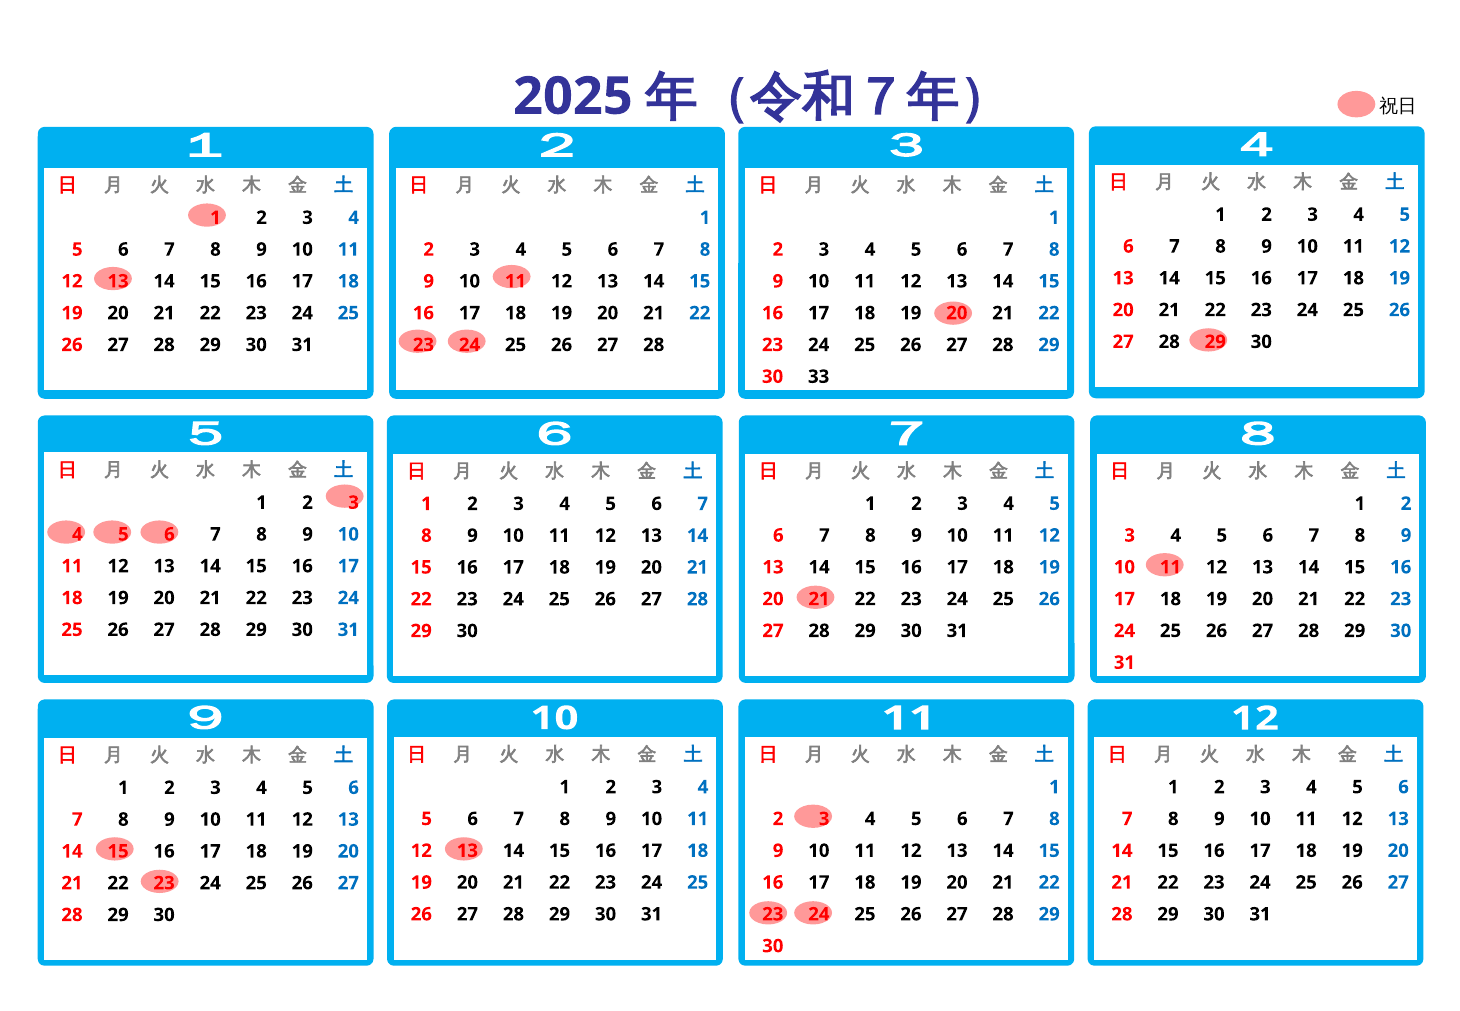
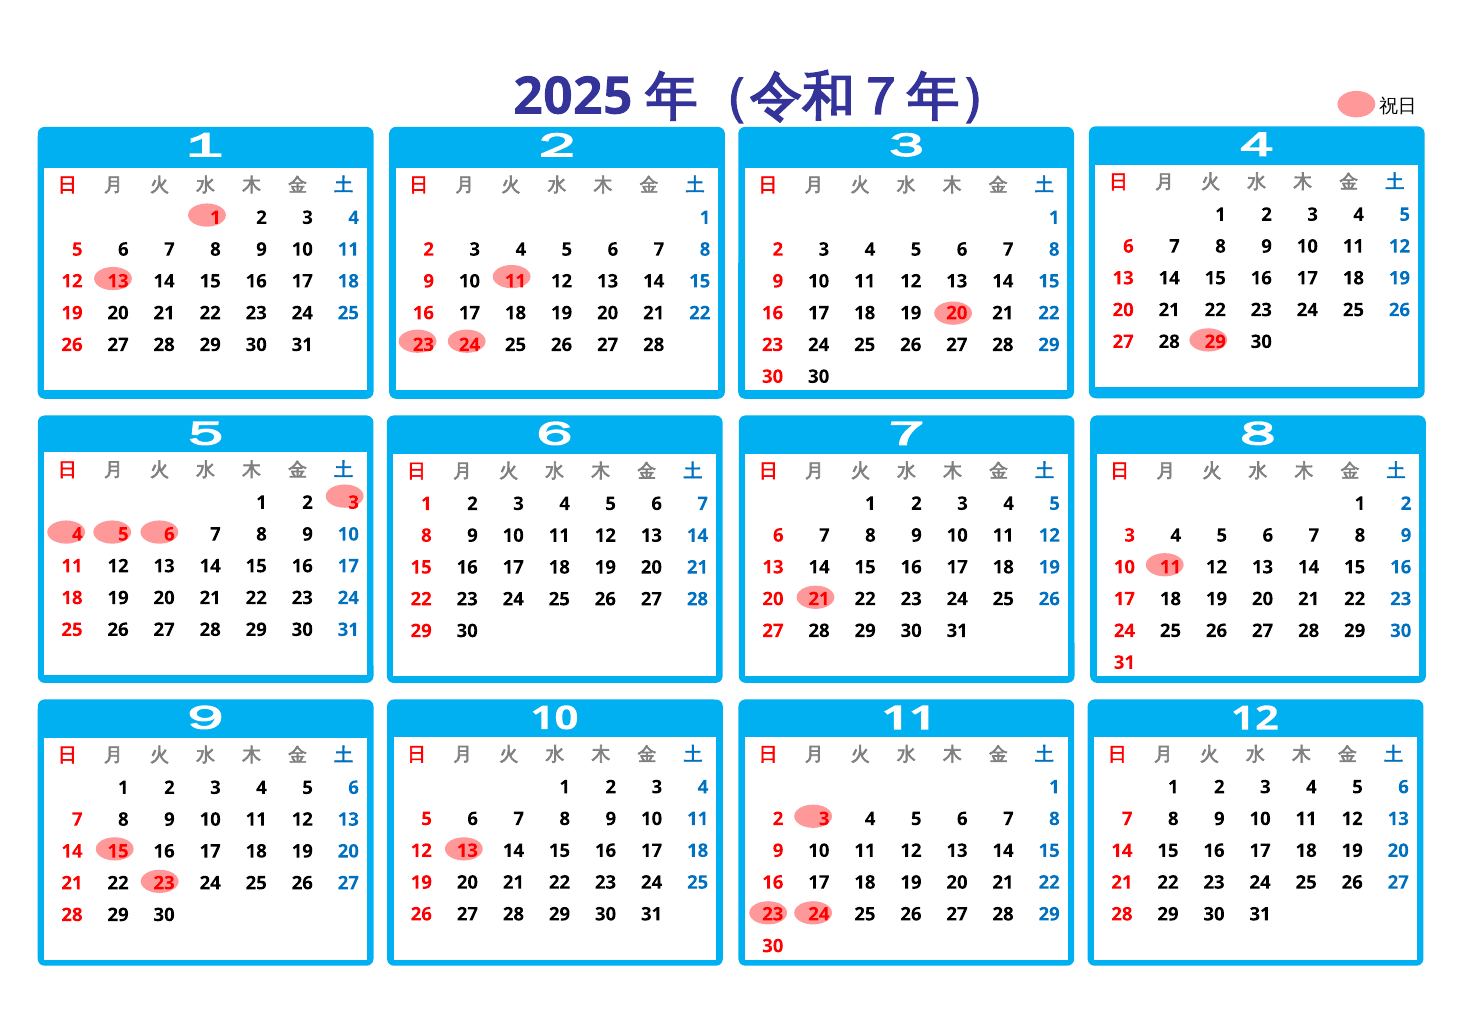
30 33: 33 -> 30
